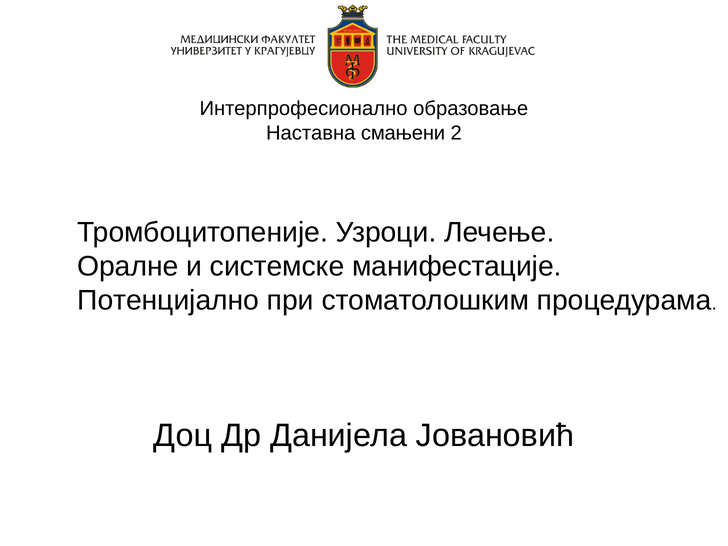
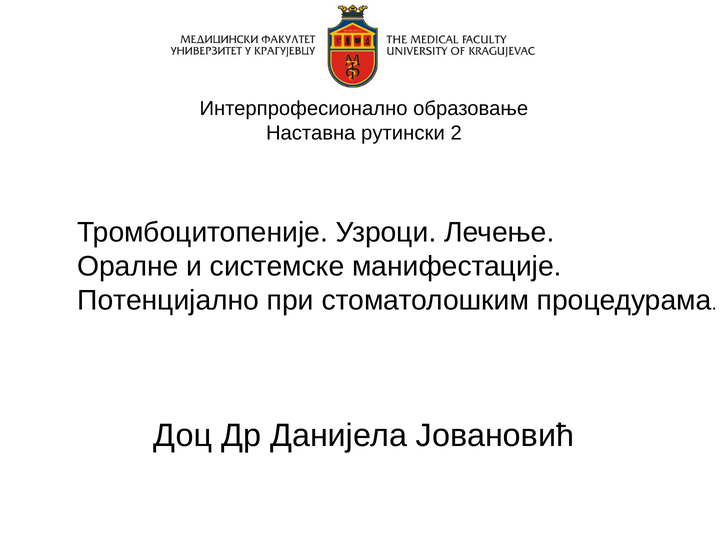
смањени: смањени -> рутински
